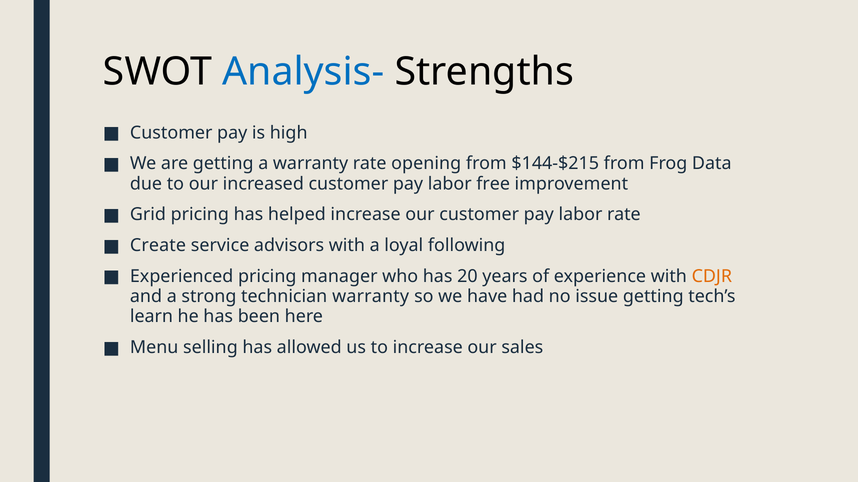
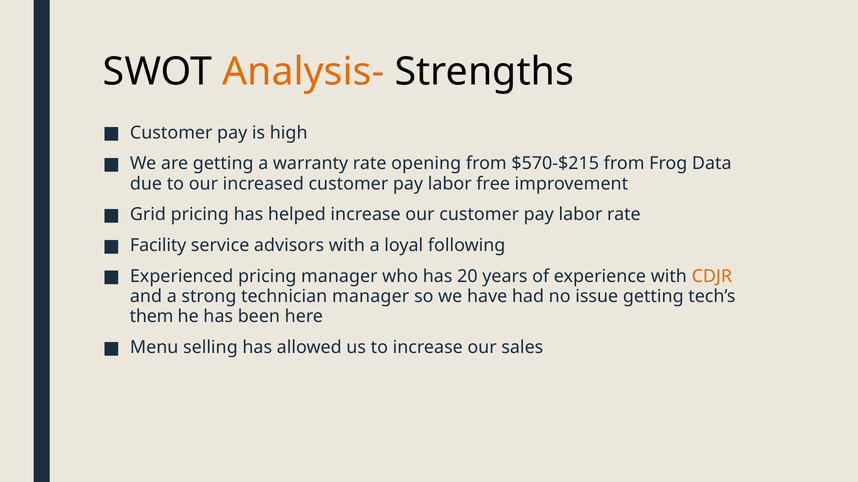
Analysis- colour: blue -> orange
$144-$215: $144-$215 -> $570-$215
Create: Create -> Facility
technician warranty: warranty -> manager
learn: learn -> them
